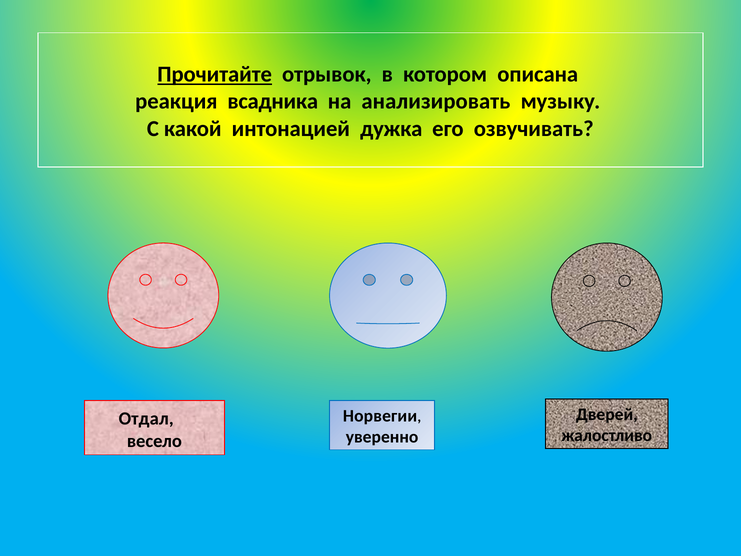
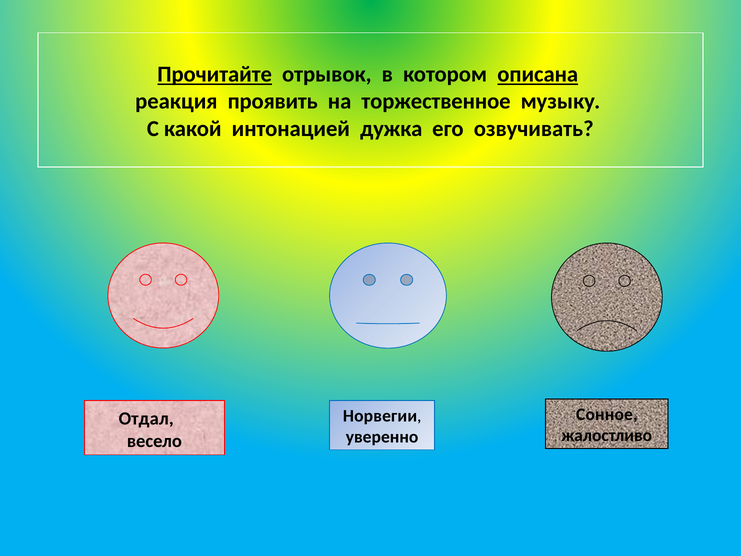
описана underline: none -> present
всадника: всадника -> проявить
анализировать: анализировать -> торжественное
Дверей: Дверей -> Сонное
